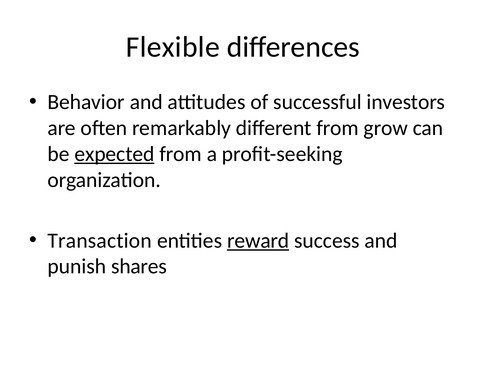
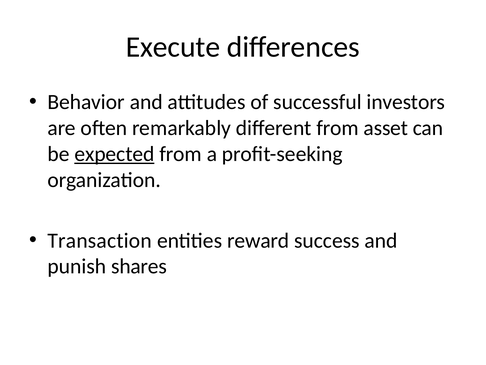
Flexible: Flexible -> Execute
grow: grow -> asset
reward underline: present -> none
